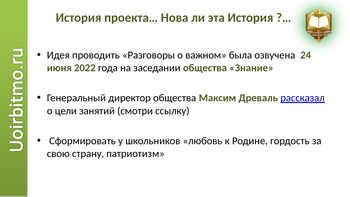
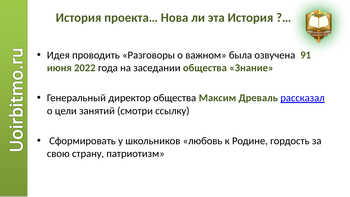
24: 24 -> 91
